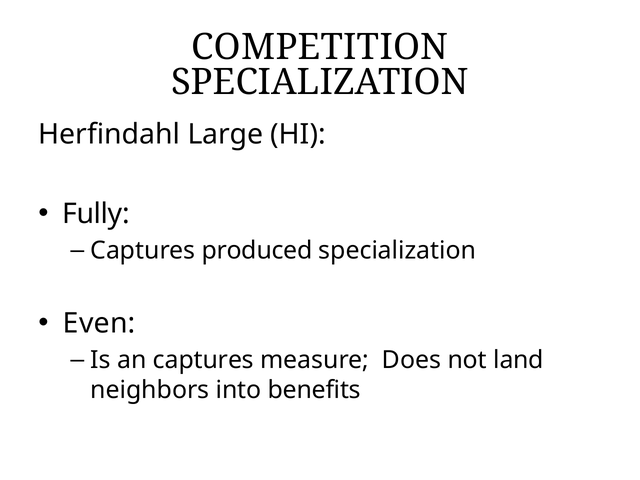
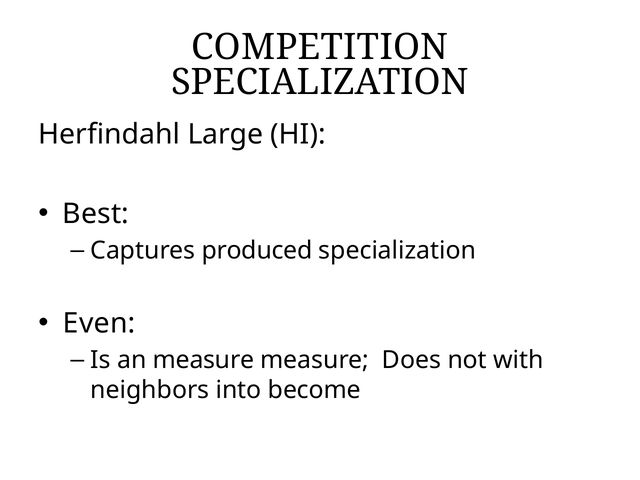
Fully: Fully -> Best
an captures: captures -> measure
land: land -> with
benefits: benefits -> become
